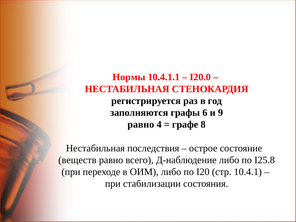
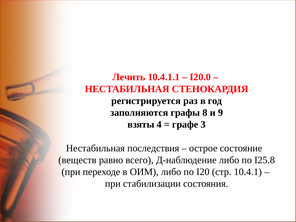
Нормы: Нормы -> Лечить
6: 6 -> 8
равно at (141, 124): равно -> взяты
8: 8 -> 3
